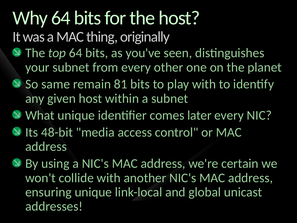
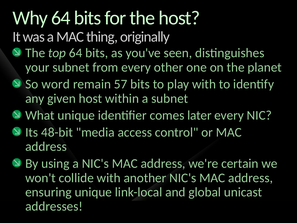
same: same -> word
81: 81 -> 57
